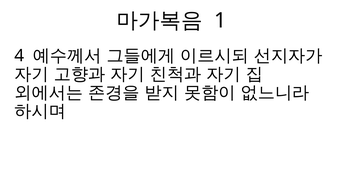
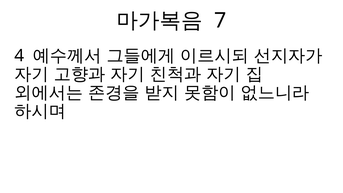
1: 1 -> 7
